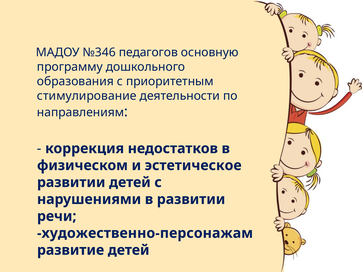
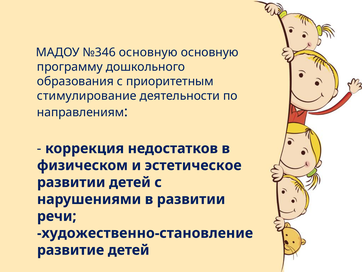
№346 педагогов: педагогов -> основную
художественно-персонажам: художественно-персонажам -> художественно-становление
